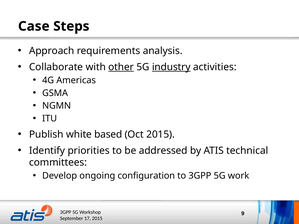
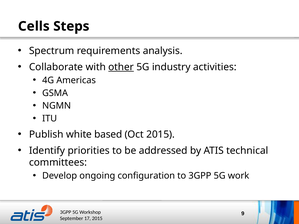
Case: Case -> Cells
Approach: Approach -> Spectrum
industry underline: present -> none
